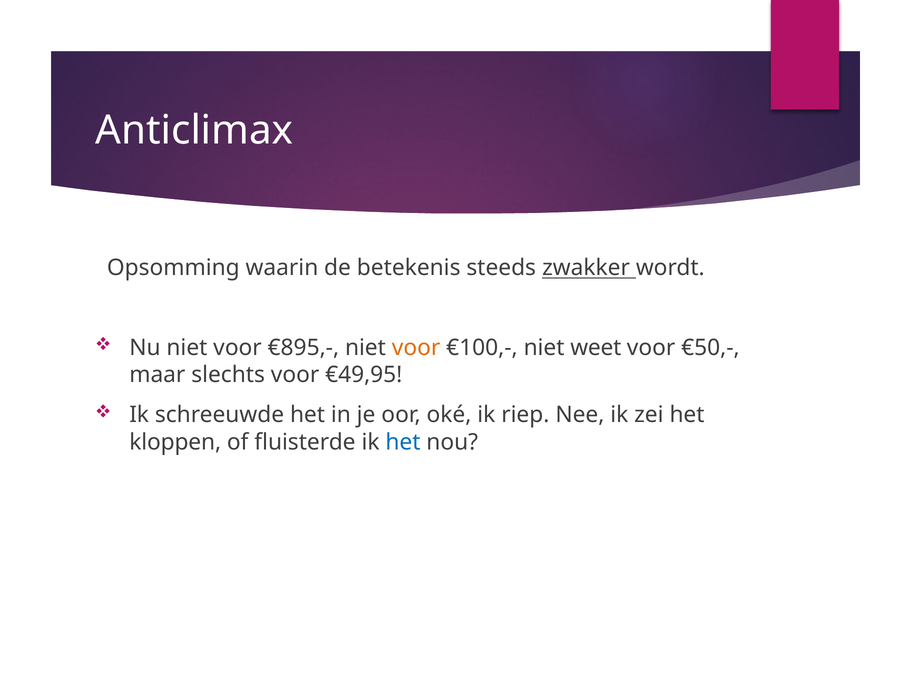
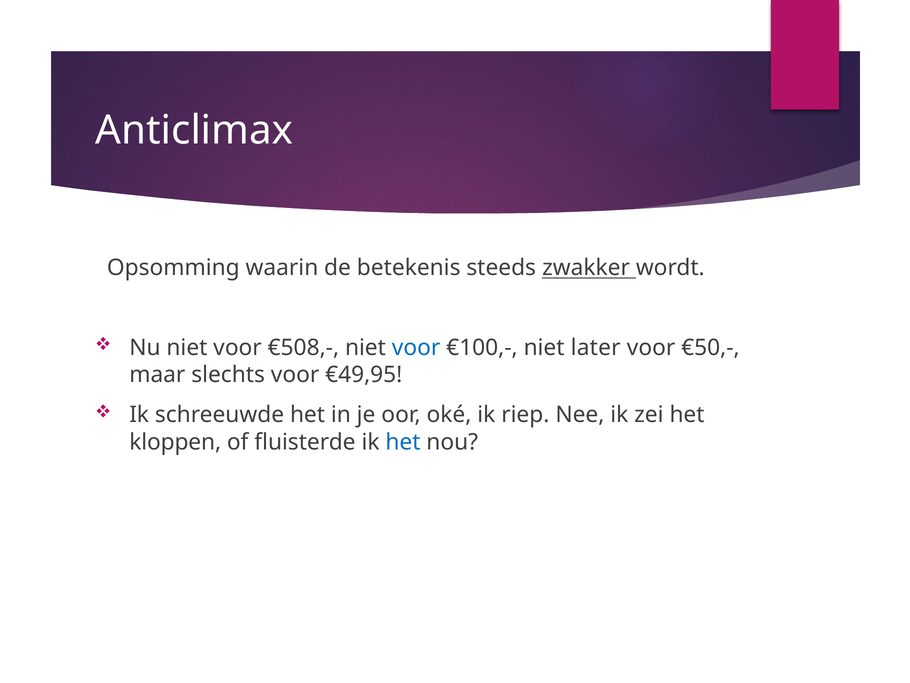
€895,-: €895,- -> €508,-
voor at (416, 347) colour: orange -> blue
weet: weet -> later
